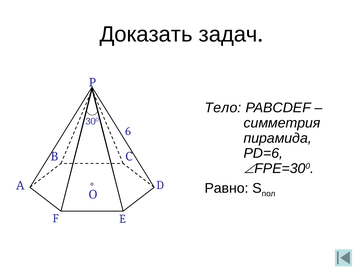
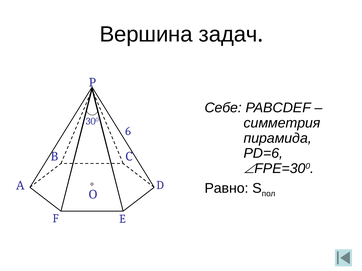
Доказать: Доказать -> Вершина
Тело: Тело -> Себе
